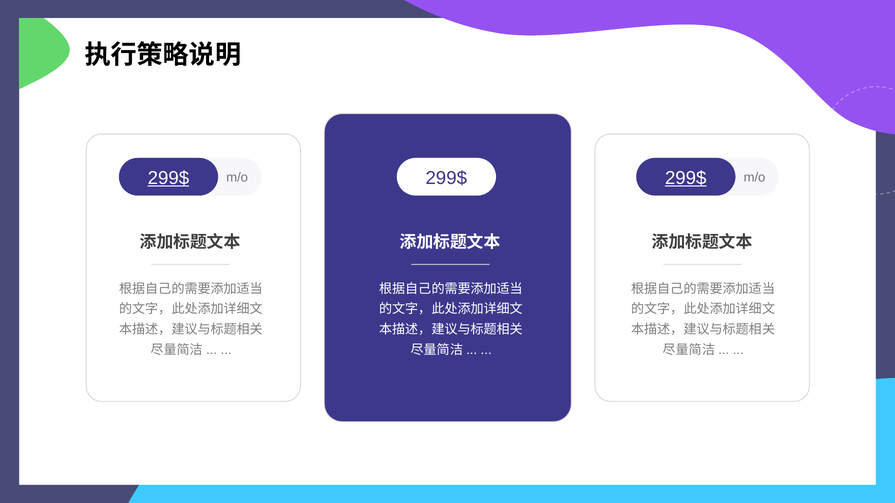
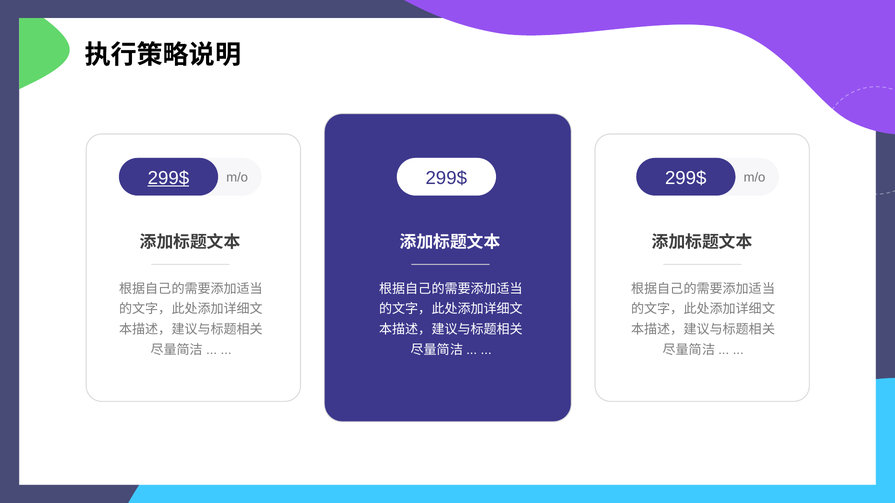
299$ at (686, 178) underline: present -> none
